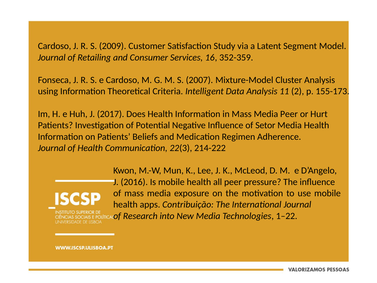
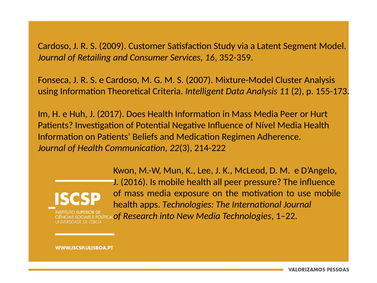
Setor: Setor -> Nível
apps Contribuição: Contribuição -> Technologies
